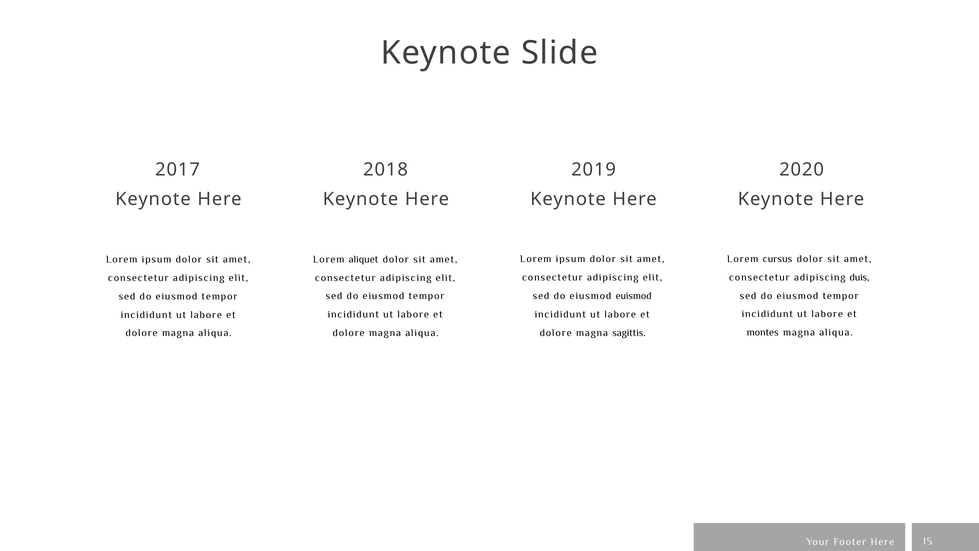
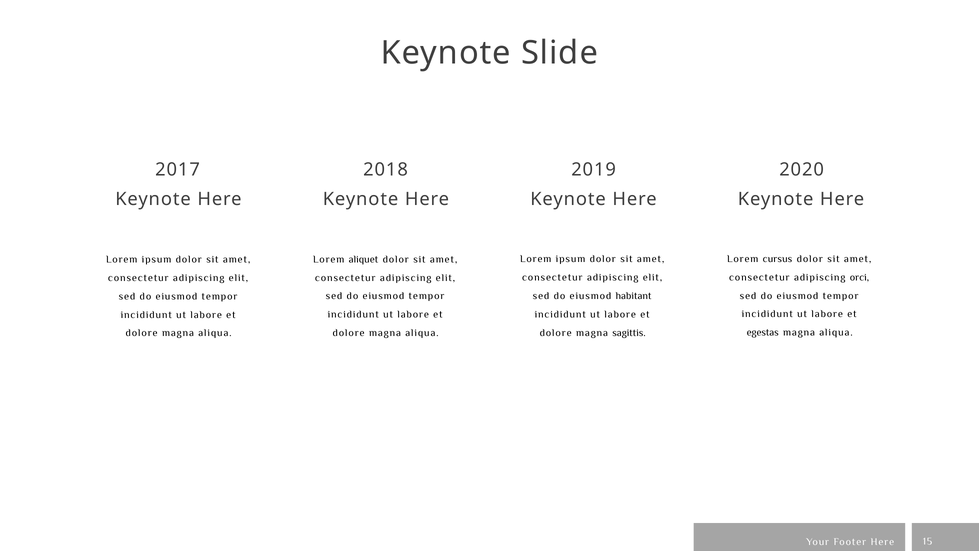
duis: duis -> orci
euismod: euismod -> habitant
montes: montes -> egestas
